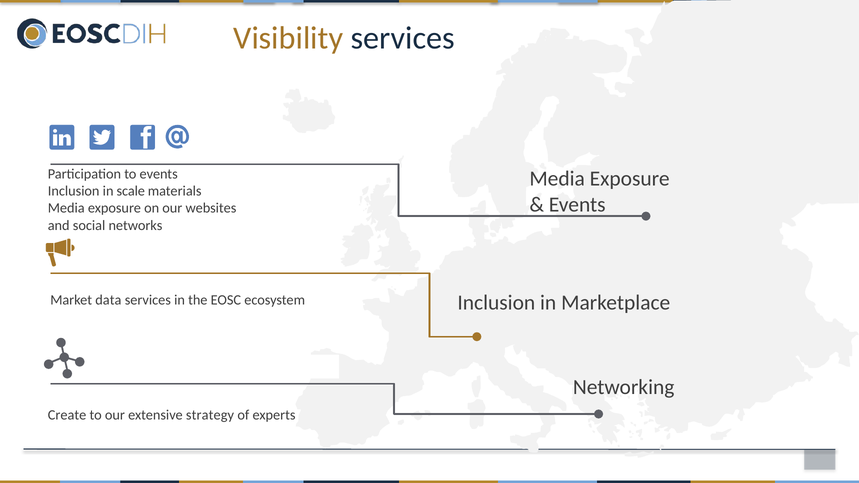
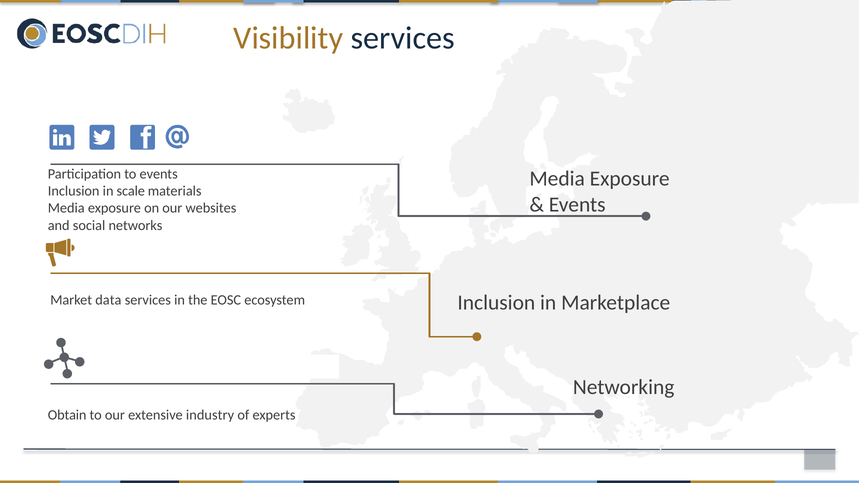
Create: Create -> Obtain
strategy: strategy -> industry
